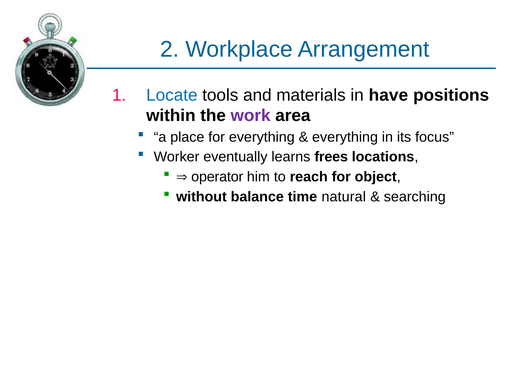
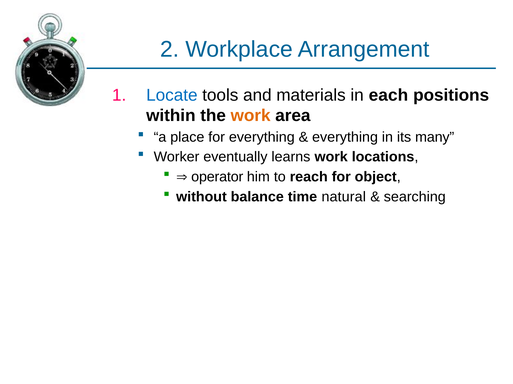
have: have -> each
work at (251, 116) colour: purple -> orange
focus: focus -> many
learns frees: frees -> work
